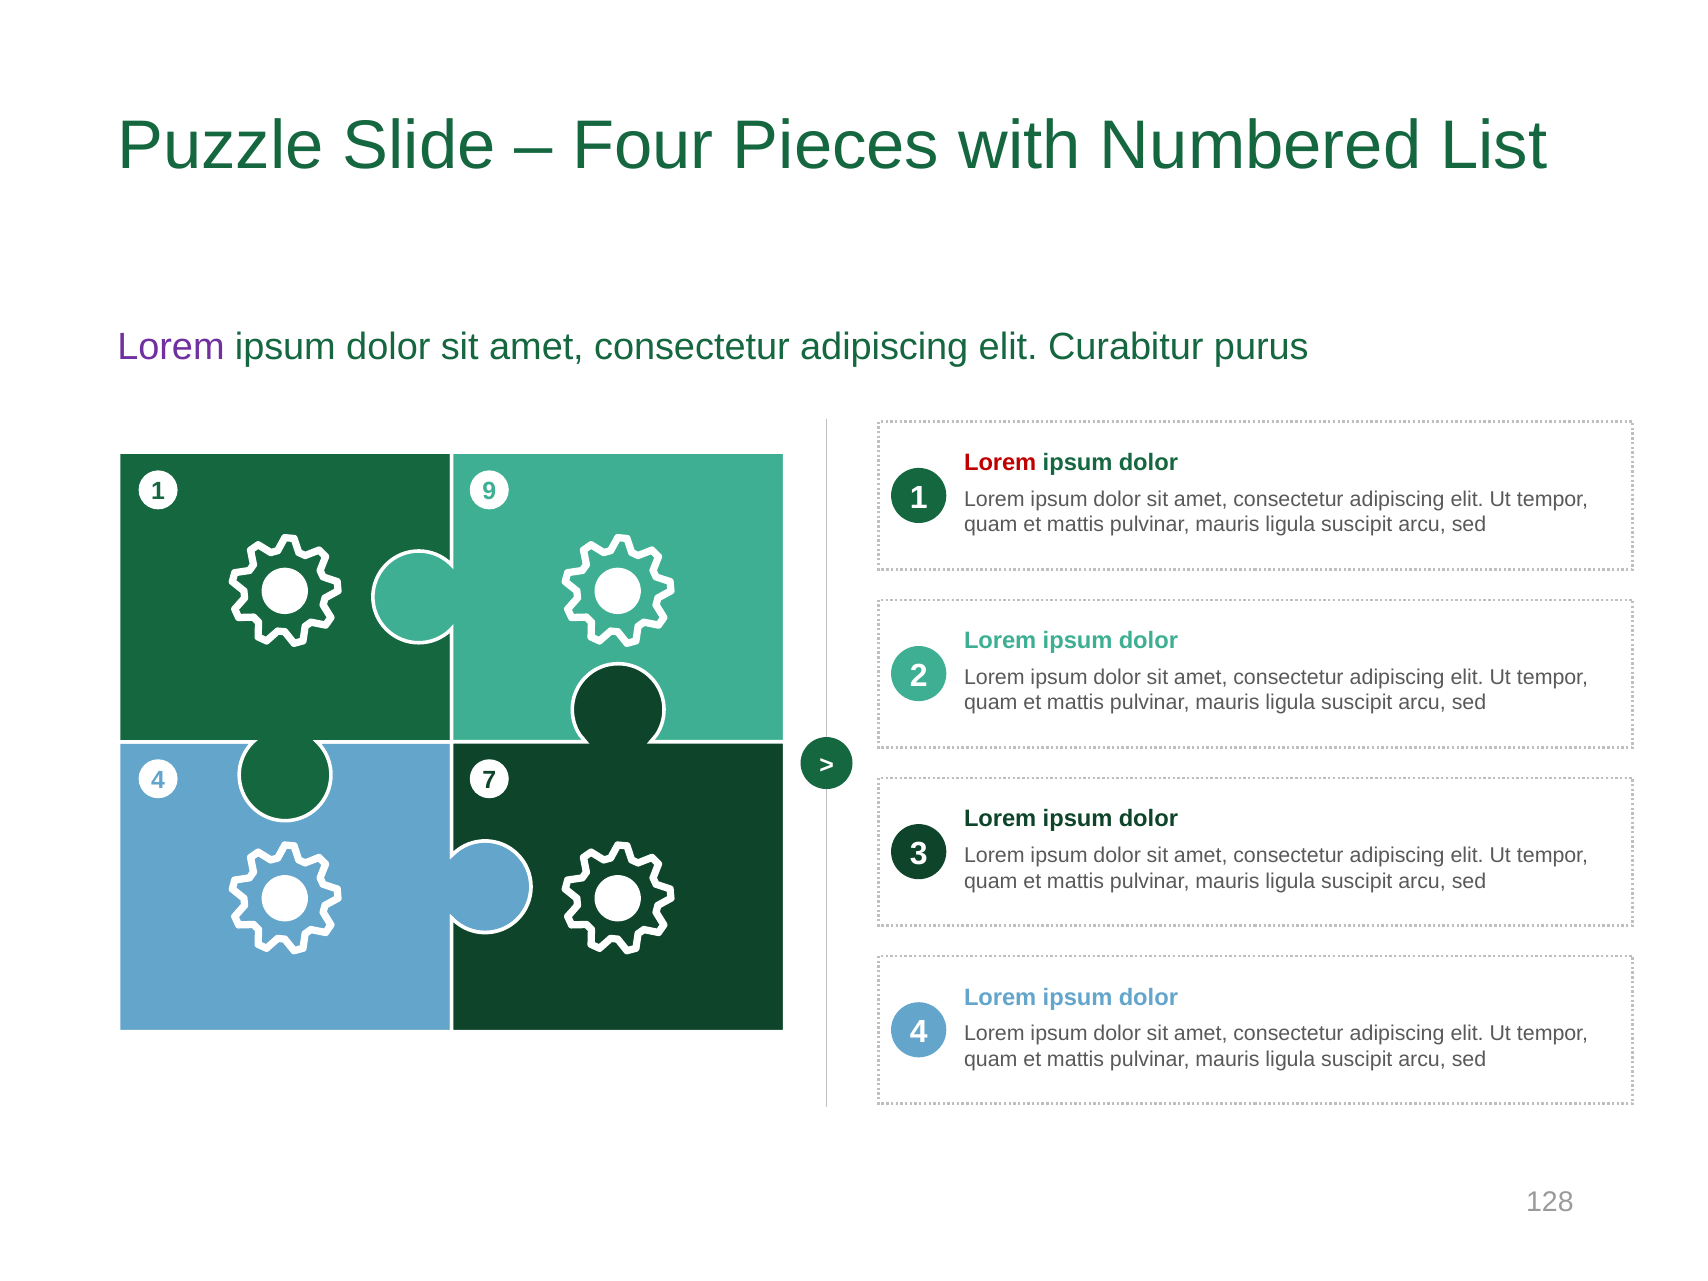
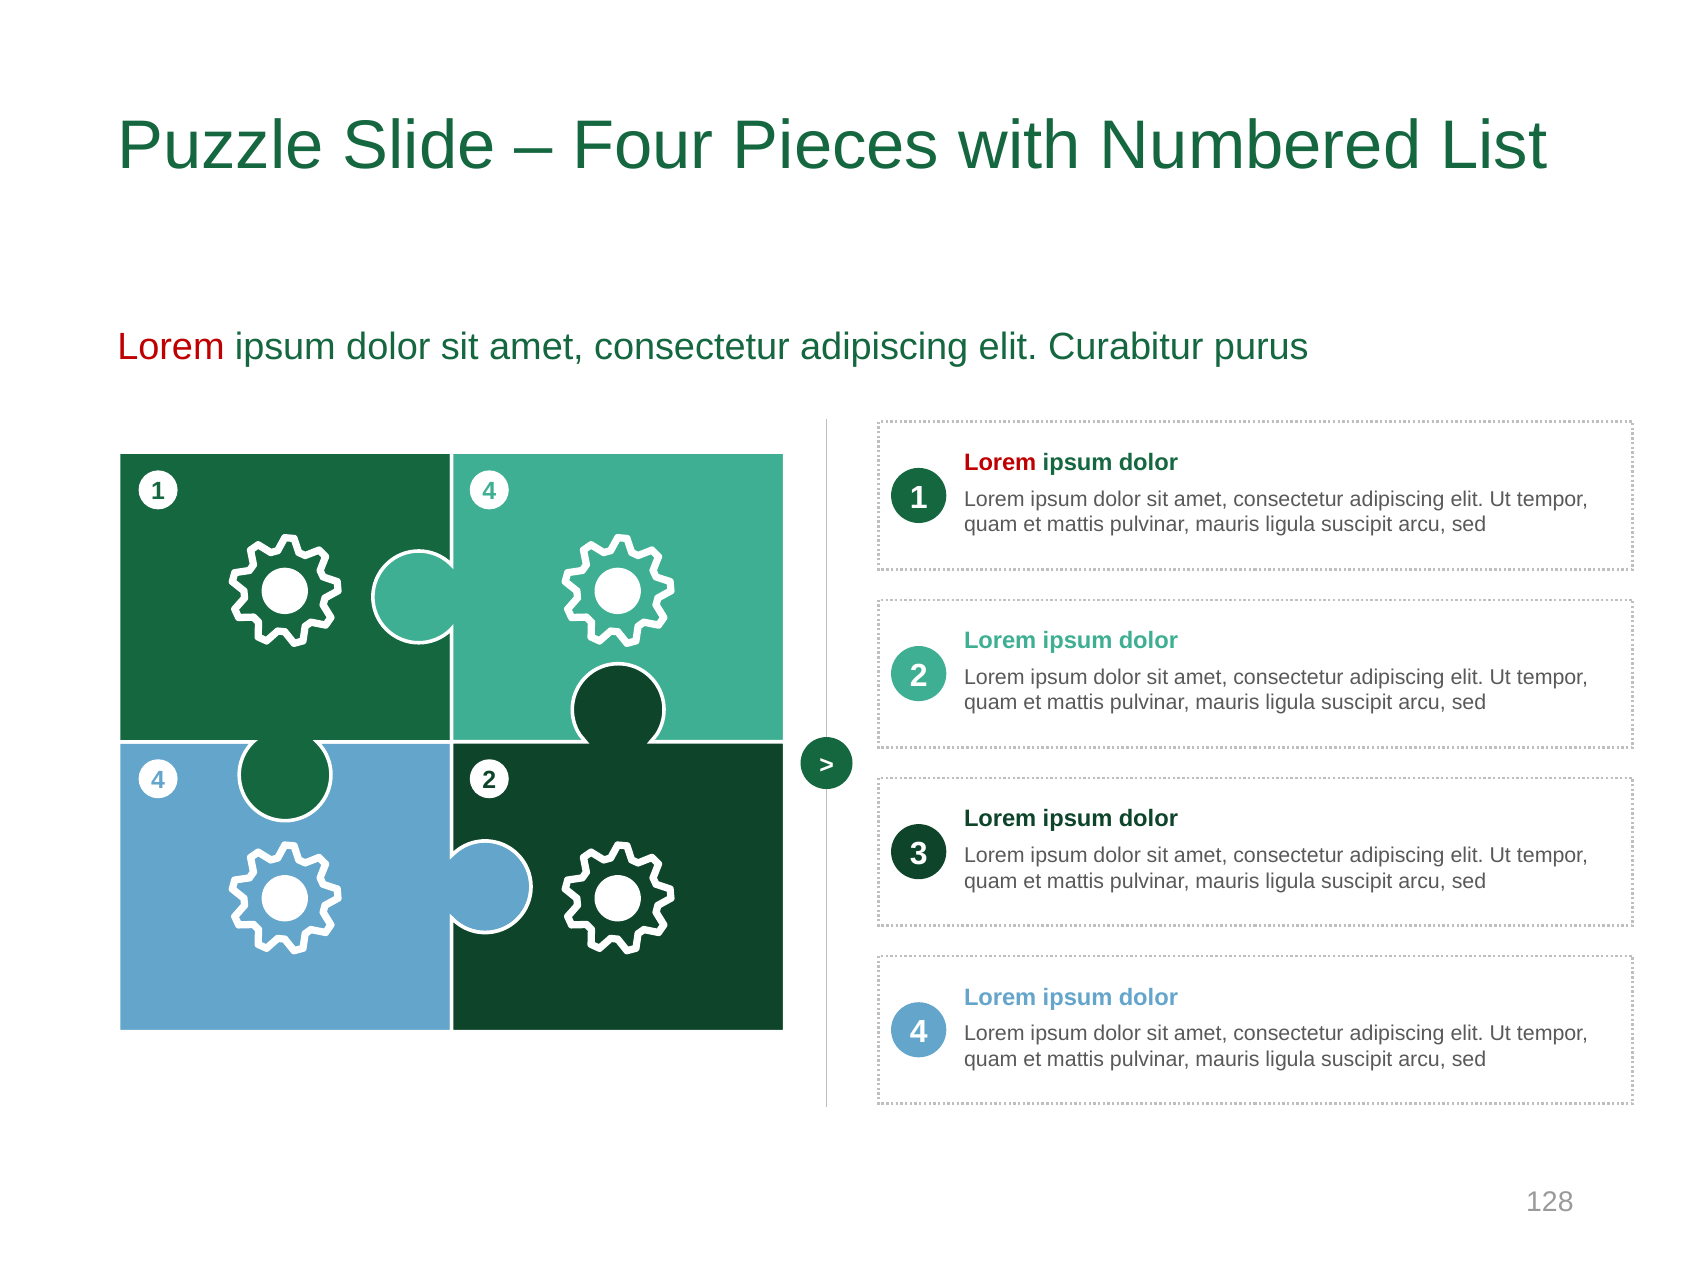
Lorem at (171, 347) colour: purple -> red
1 9: 9 -> 4
4 7: 7 -> 2
